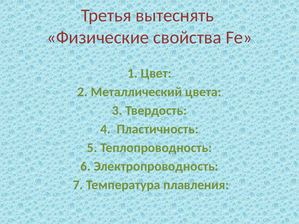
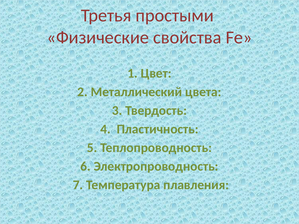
вытеснять: вытеснять -> простыми
